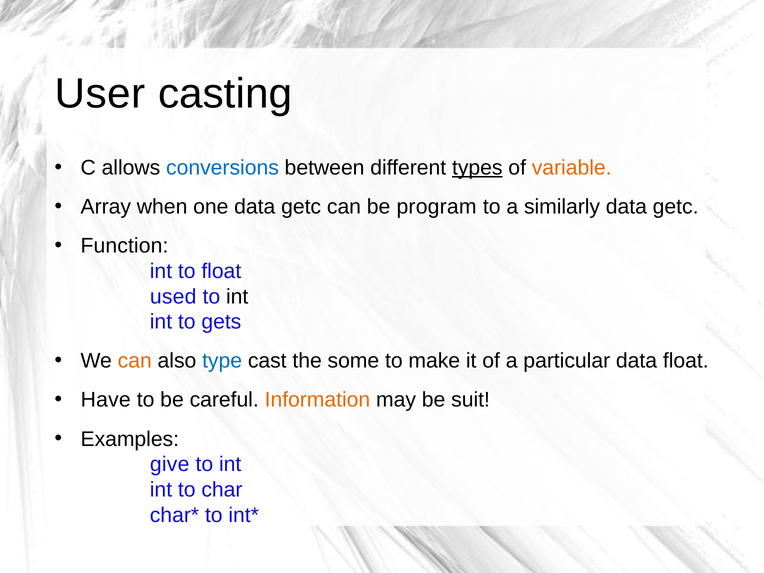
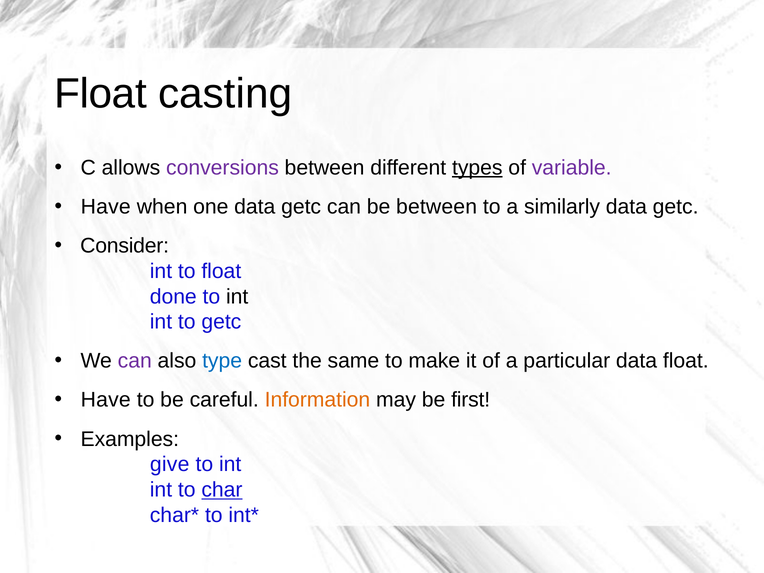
User at (100, 94): User -> Float
conversions colour: blue -> purple
variable colour: orange -> purple
Array at (106, 207): Array -> Have
be program: program -> between
Function: Function -> Consider
used: used -> done
to gets: gets -> getc
can at (135, 361) colour: orange -> purple
some: some -> same
suit: suit -> first
char underline: none -> present
